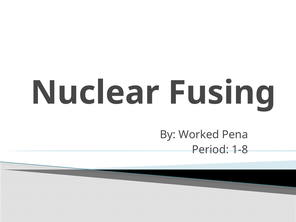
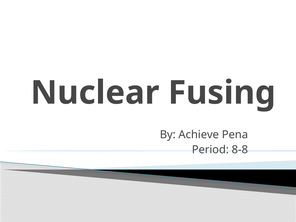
Worked: Worked -> Achieve
1-8: 1-8 -> 8-8
